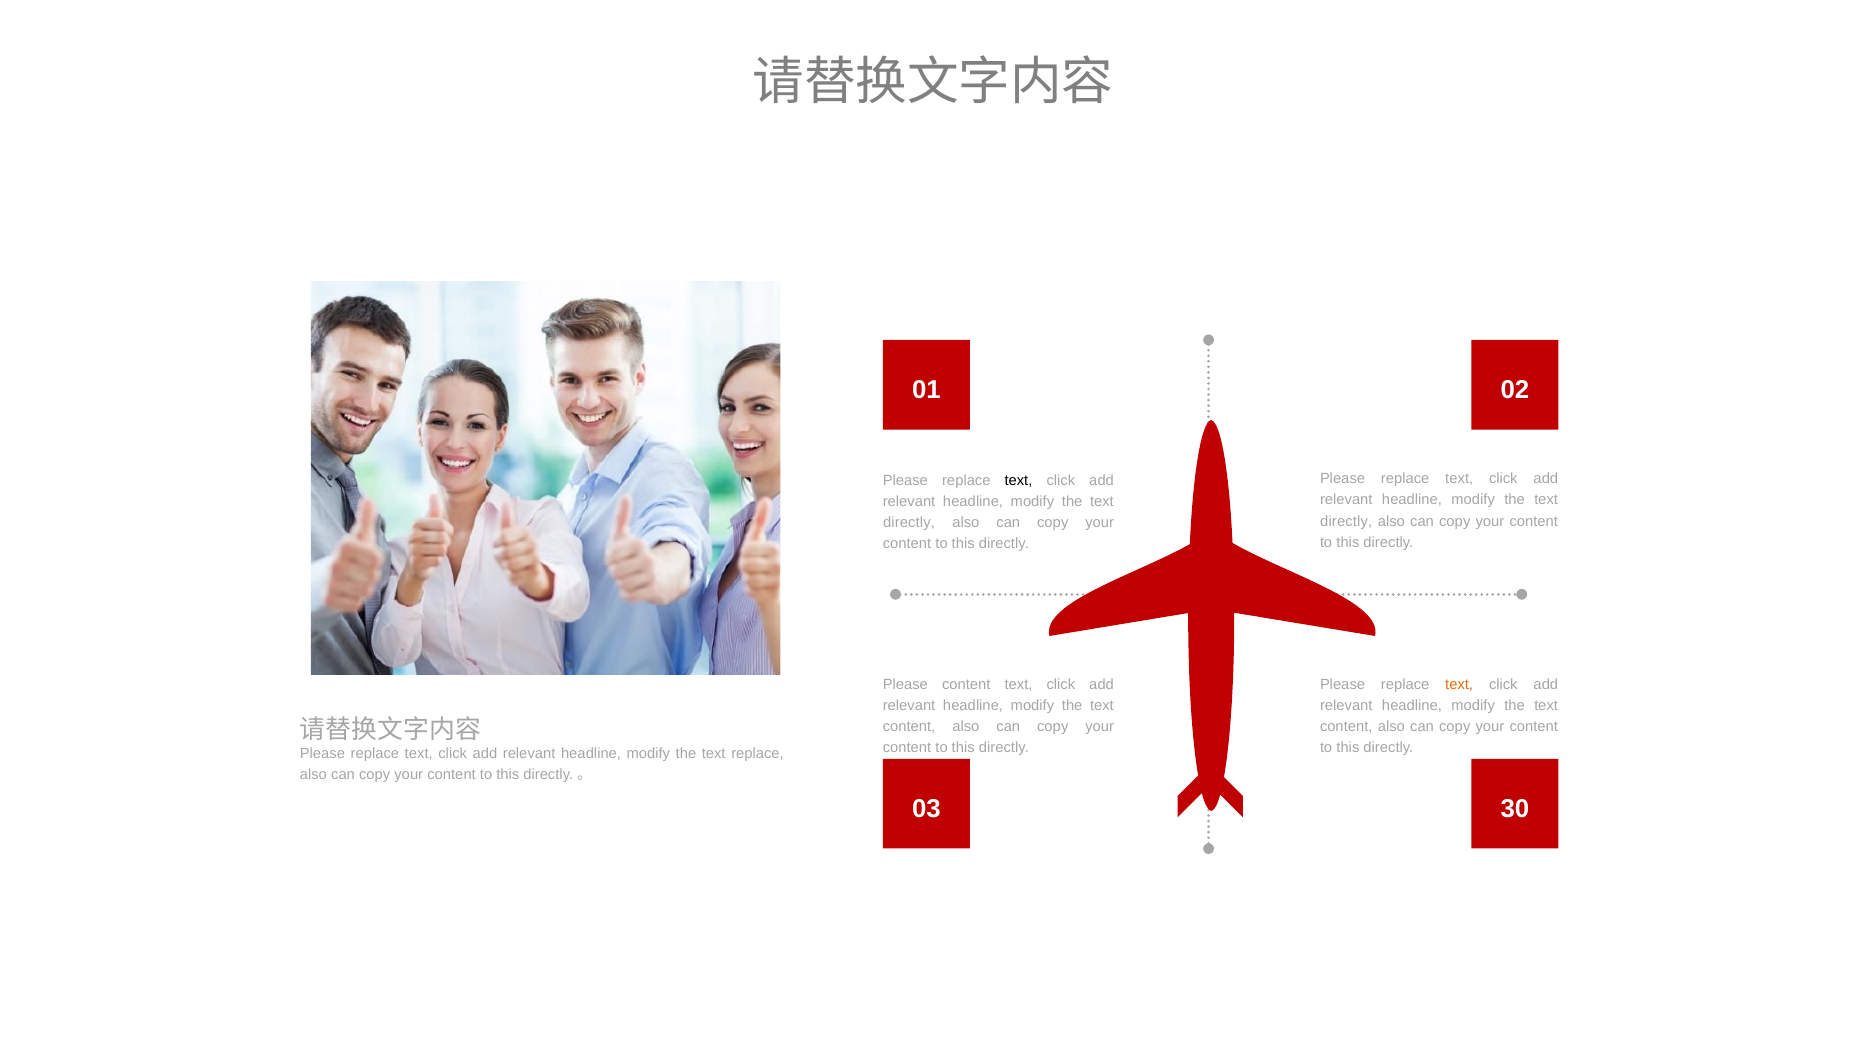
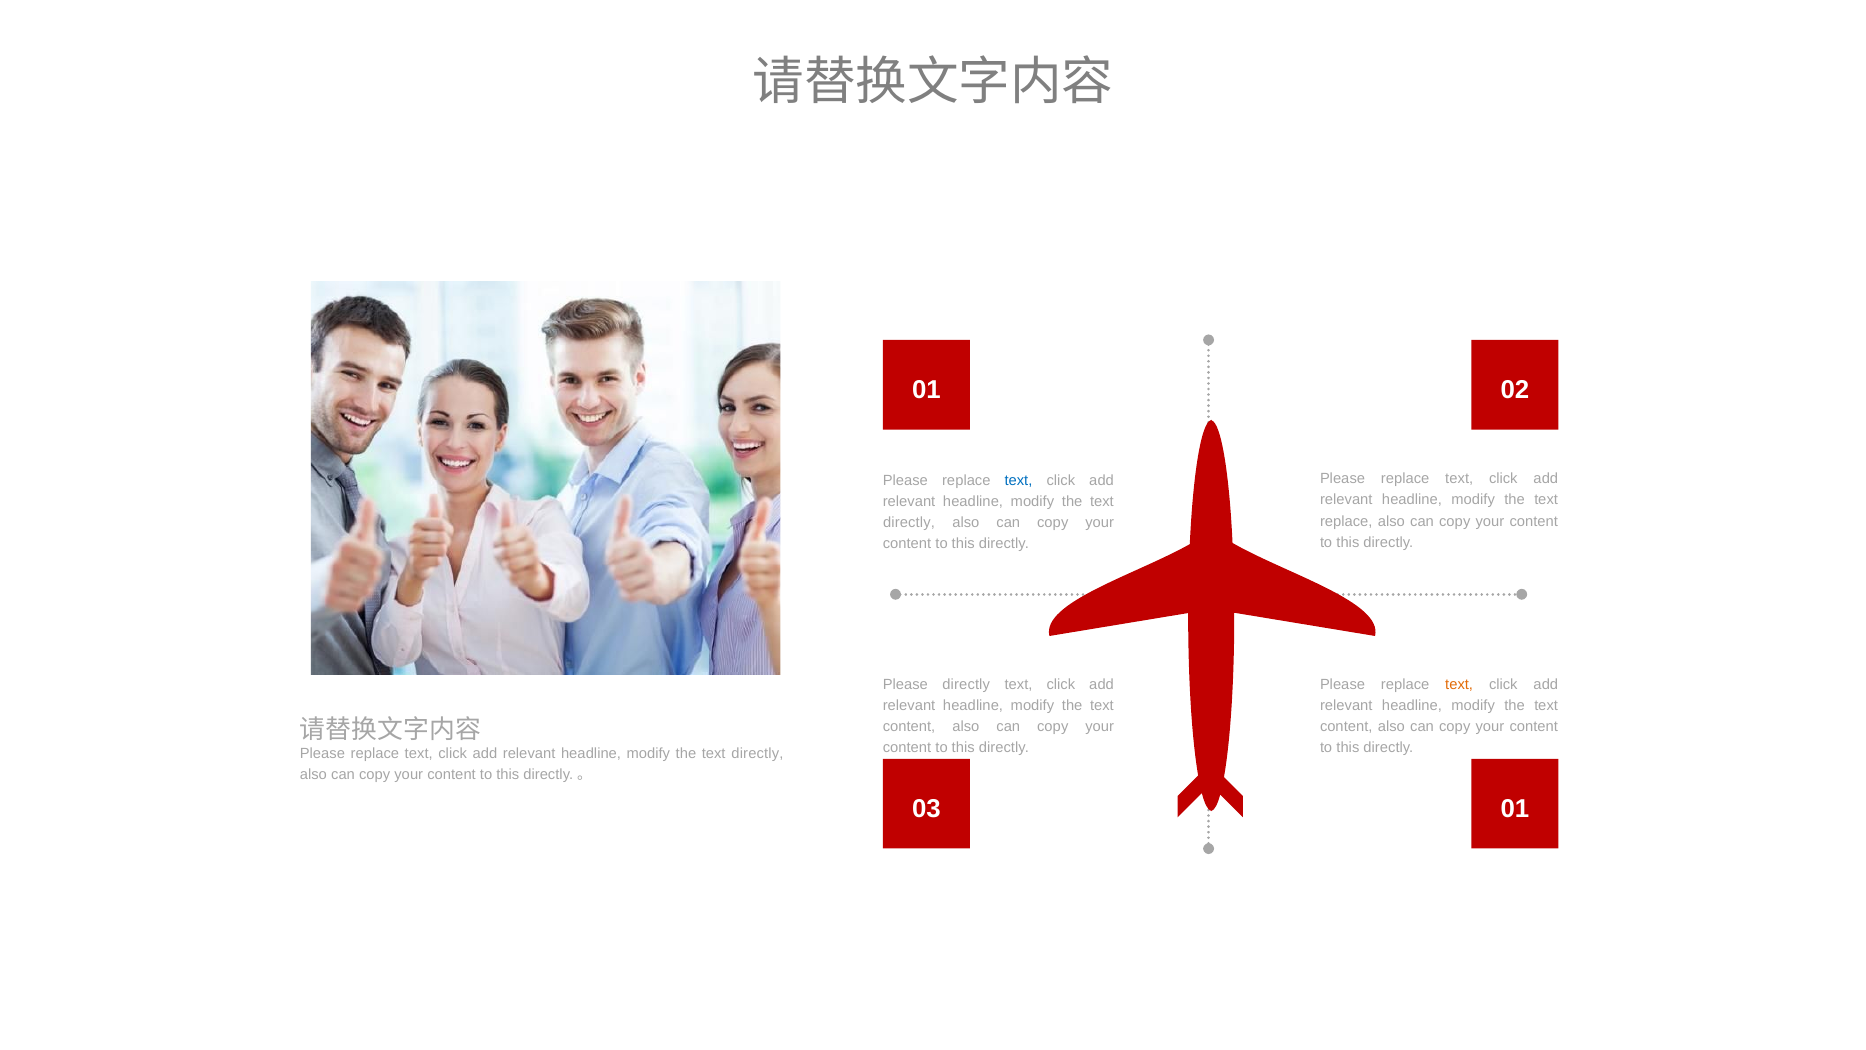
text at (1018, 480) colour: black -> blue
directly at (1346, 521): directly -> replace
Please content: content -> directly
replace at (758, 753): replace -> directly
03 30: 30 -> 01
